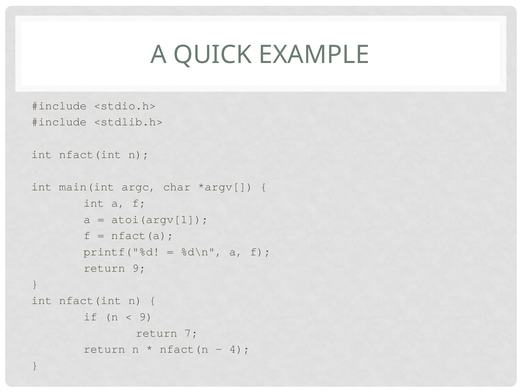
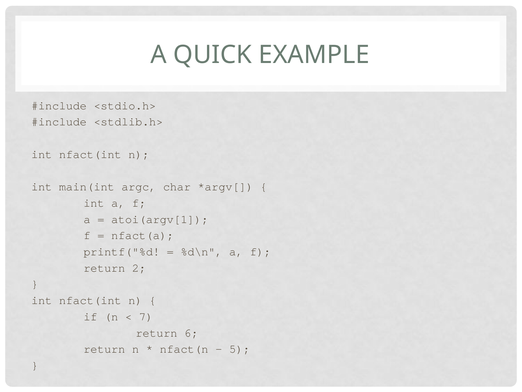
return 9: 9 -> 2
9 at (146, 316): 9 -> 7
7: 7 -> 6
4: 4 -> 5
